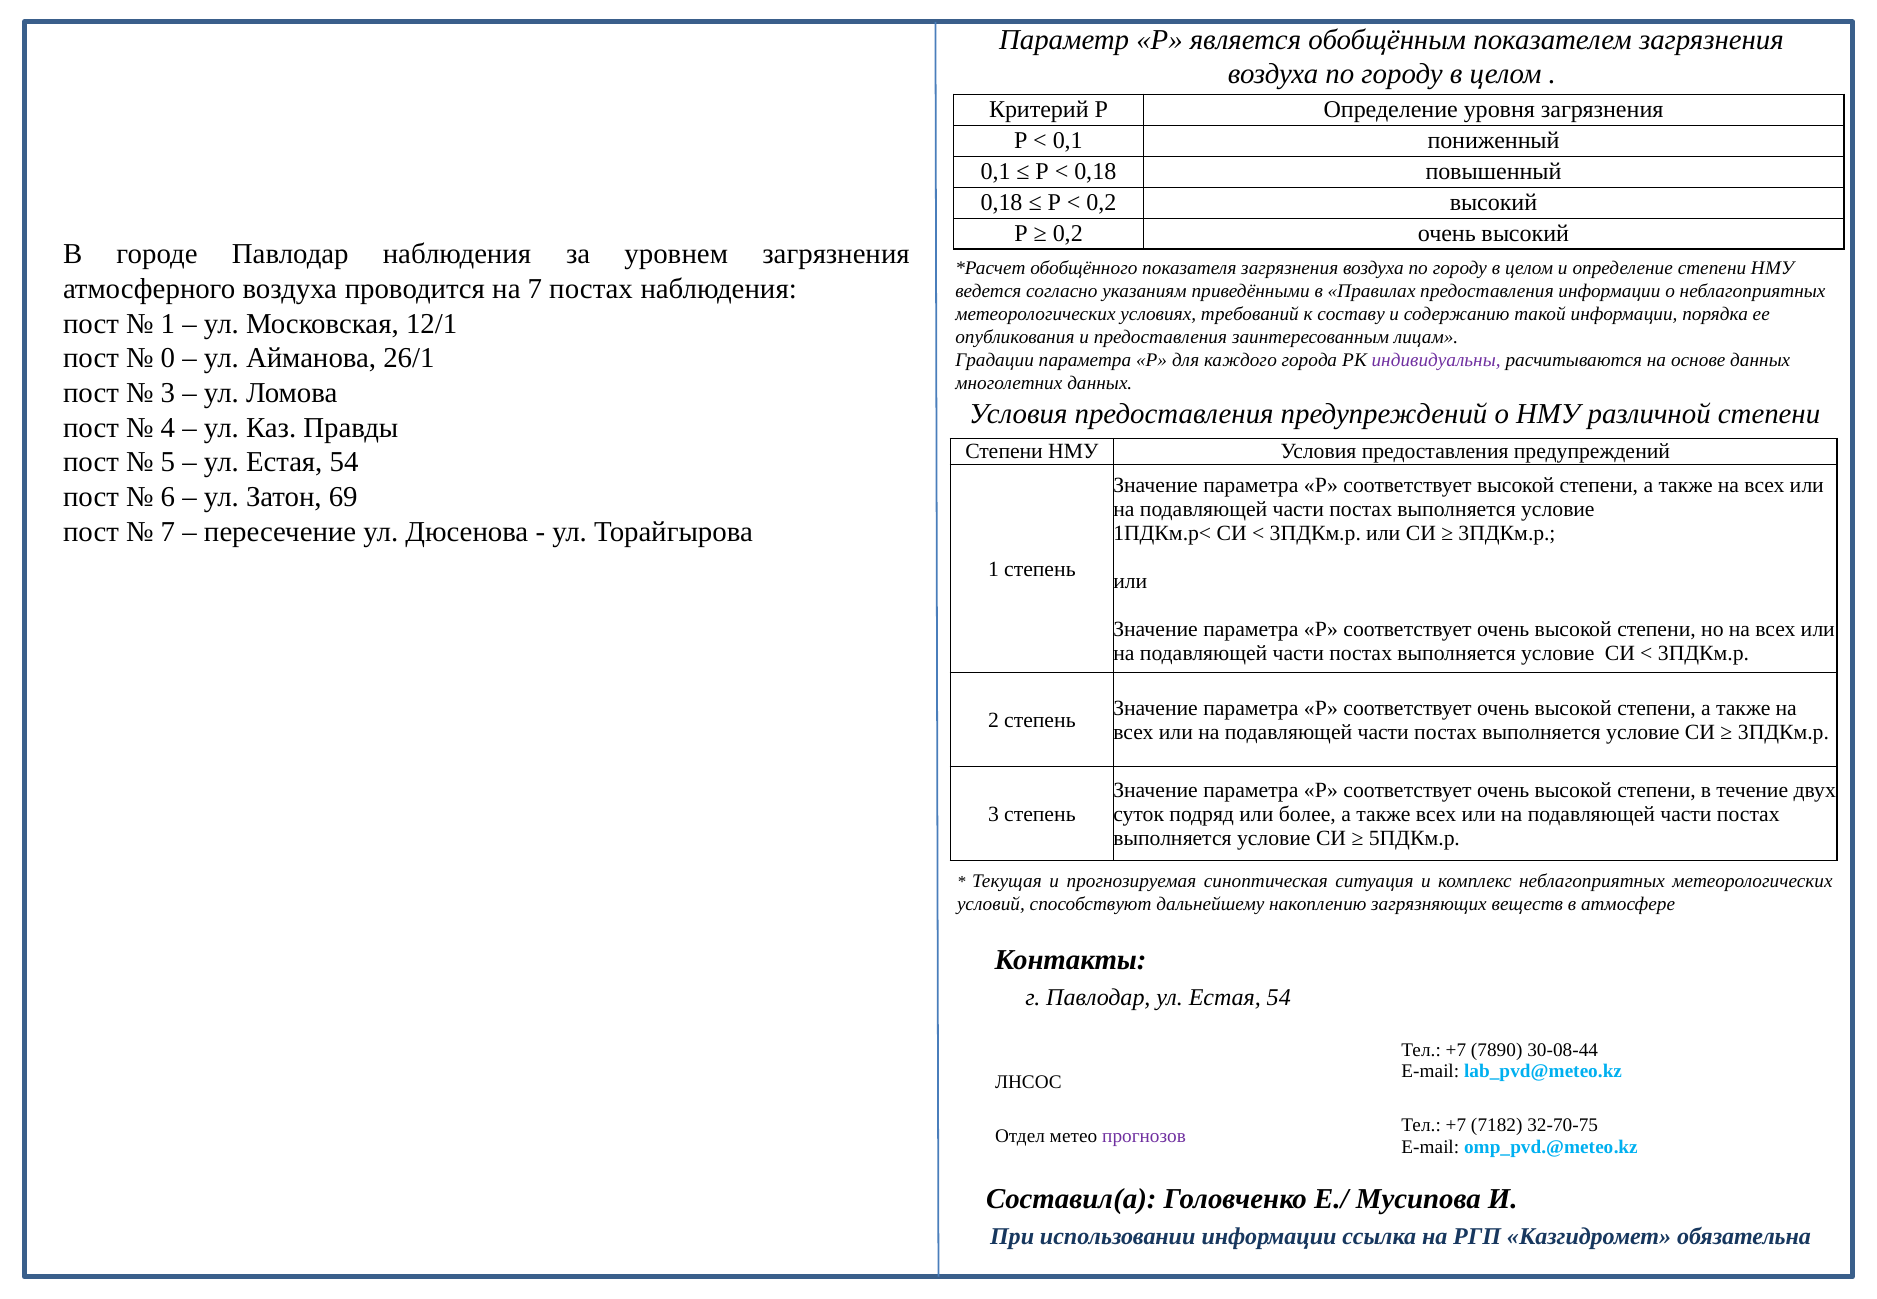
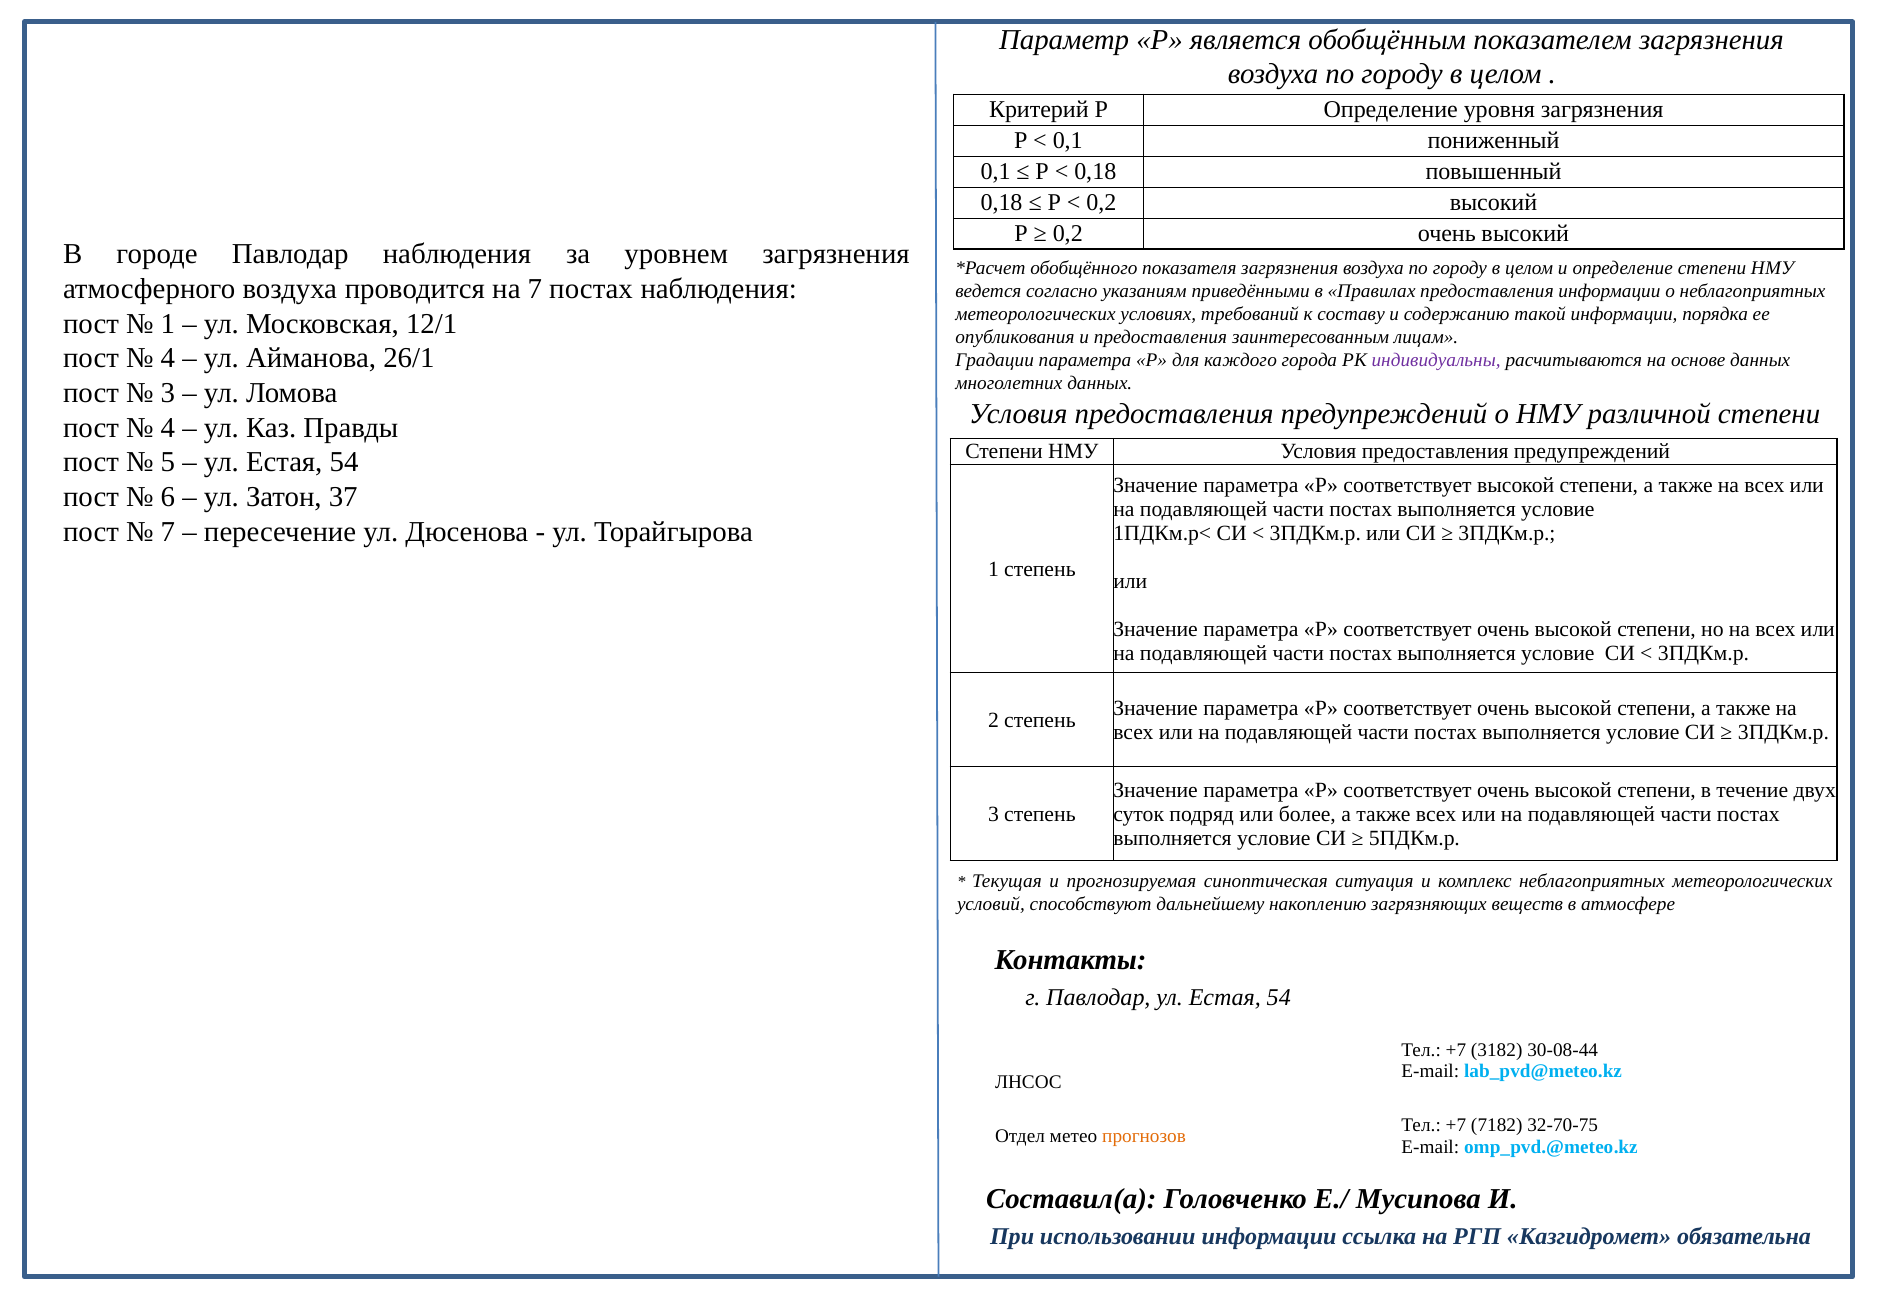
0 at (168, 358): 0 -> 4
69: 69 -> 37
7890: 7890 -> 3182
прогнозов colour: purple -> orange
